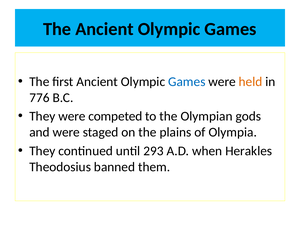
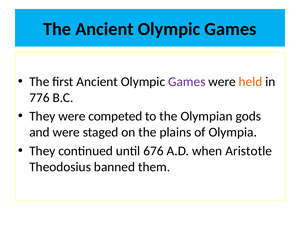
Games at (187, 82) colour: blue -> purple
293: 293 -> 676
Herakles: Herakles -> Aristotle
